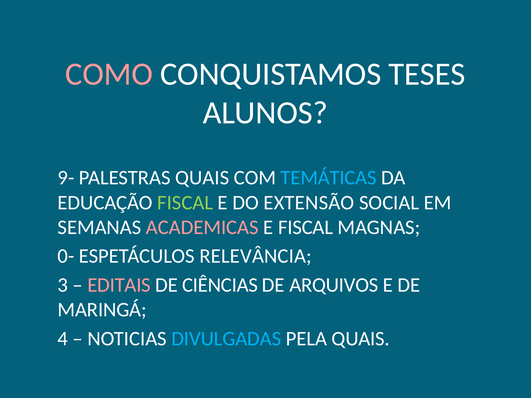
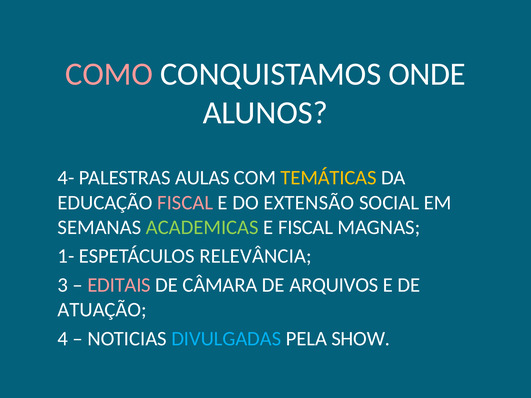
TESES: TESES -> ONDE
9-: 9- -> 4-
PALESTRAS QUAIS: QUAIS -> AULAS
TEMÁTICAS colour: light blue -> yellow
FISCAL at (185, 203) colour: light green -> pink
ACADEMICAS colour: pink -> light green
0-: 0- -> 1-
CIÊNCIAS: CIÊNCIAS -> CÂMARA
MARINGÁ: MARINGÁ -> ATUAÇÃO
PELA QUAIS: QUAIS -> SHOW
